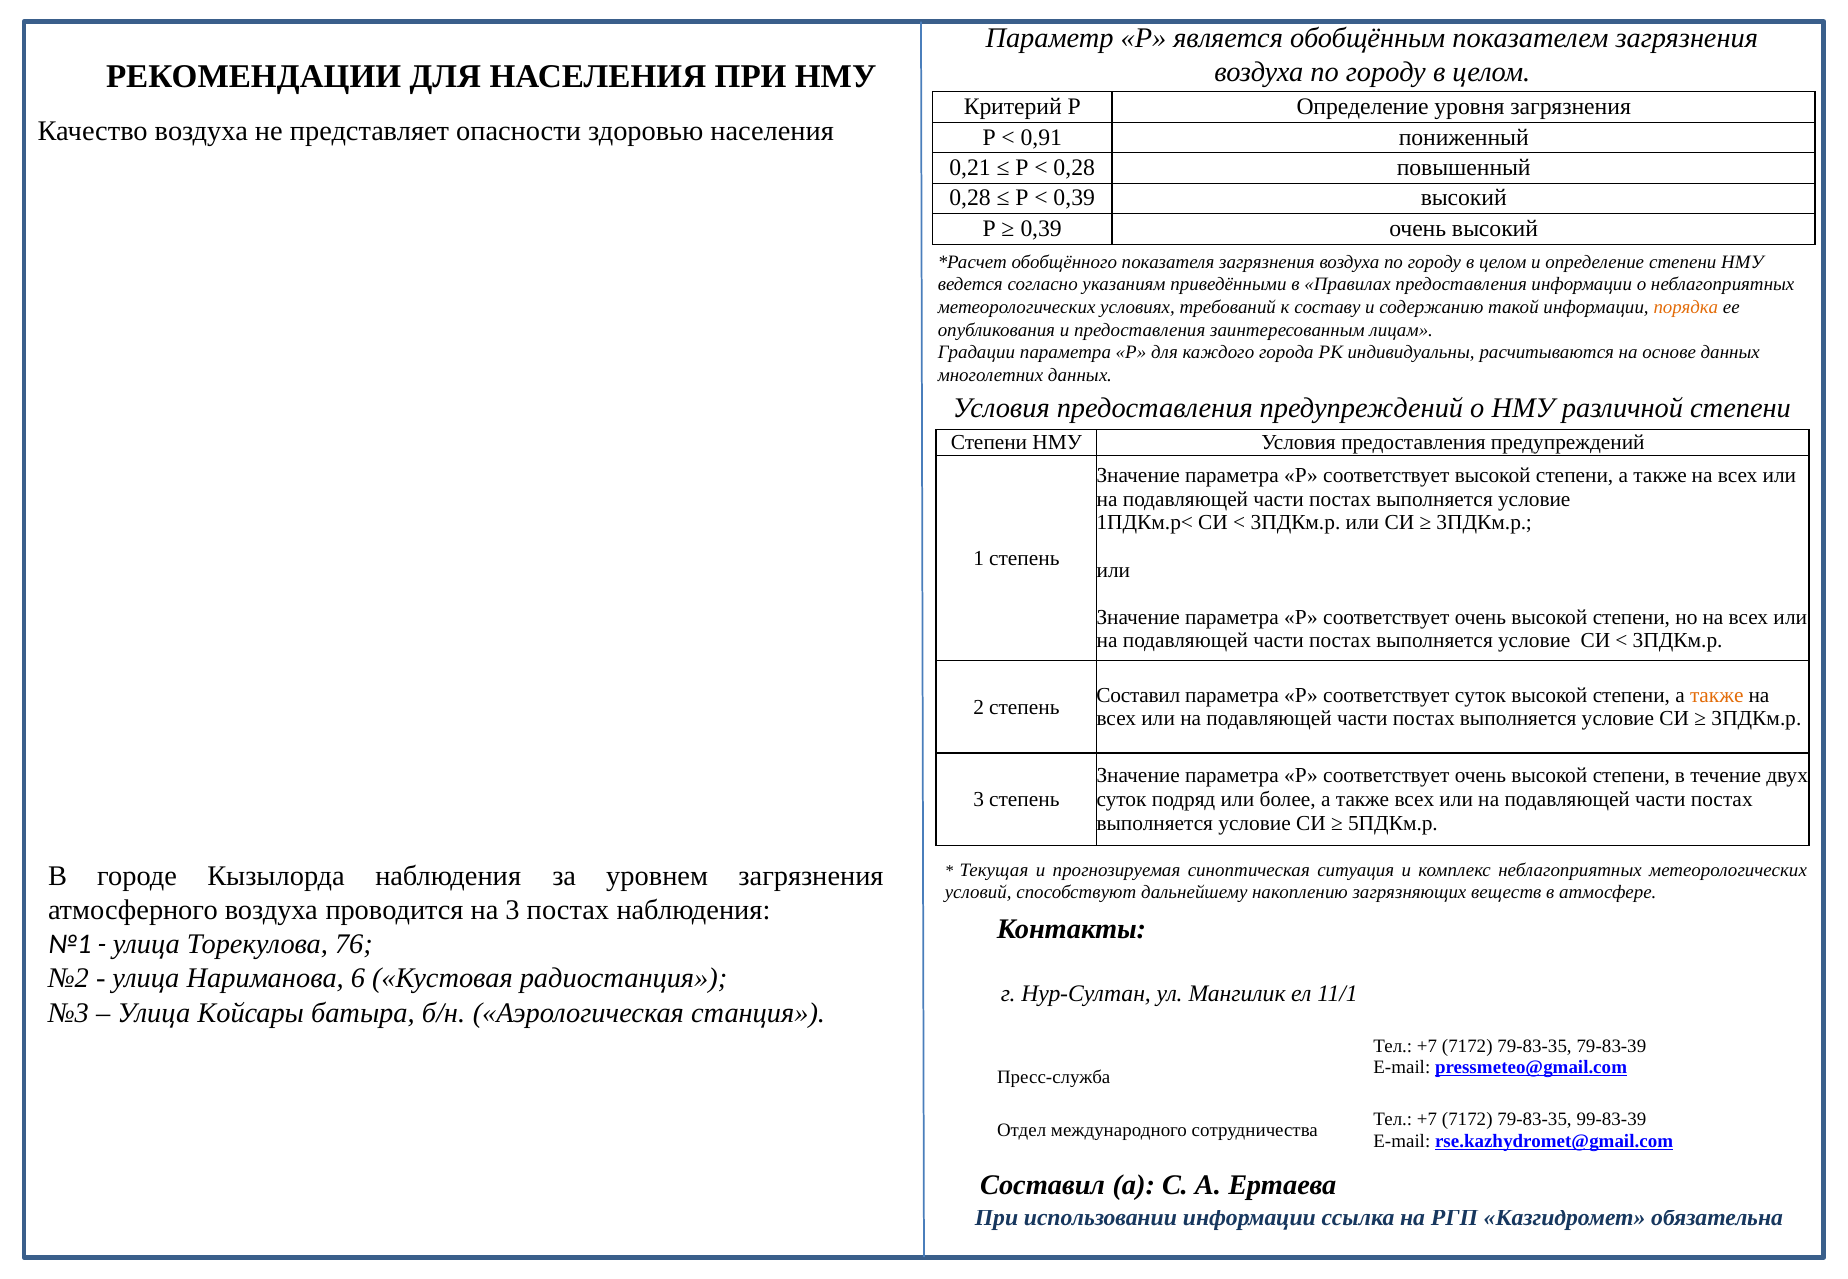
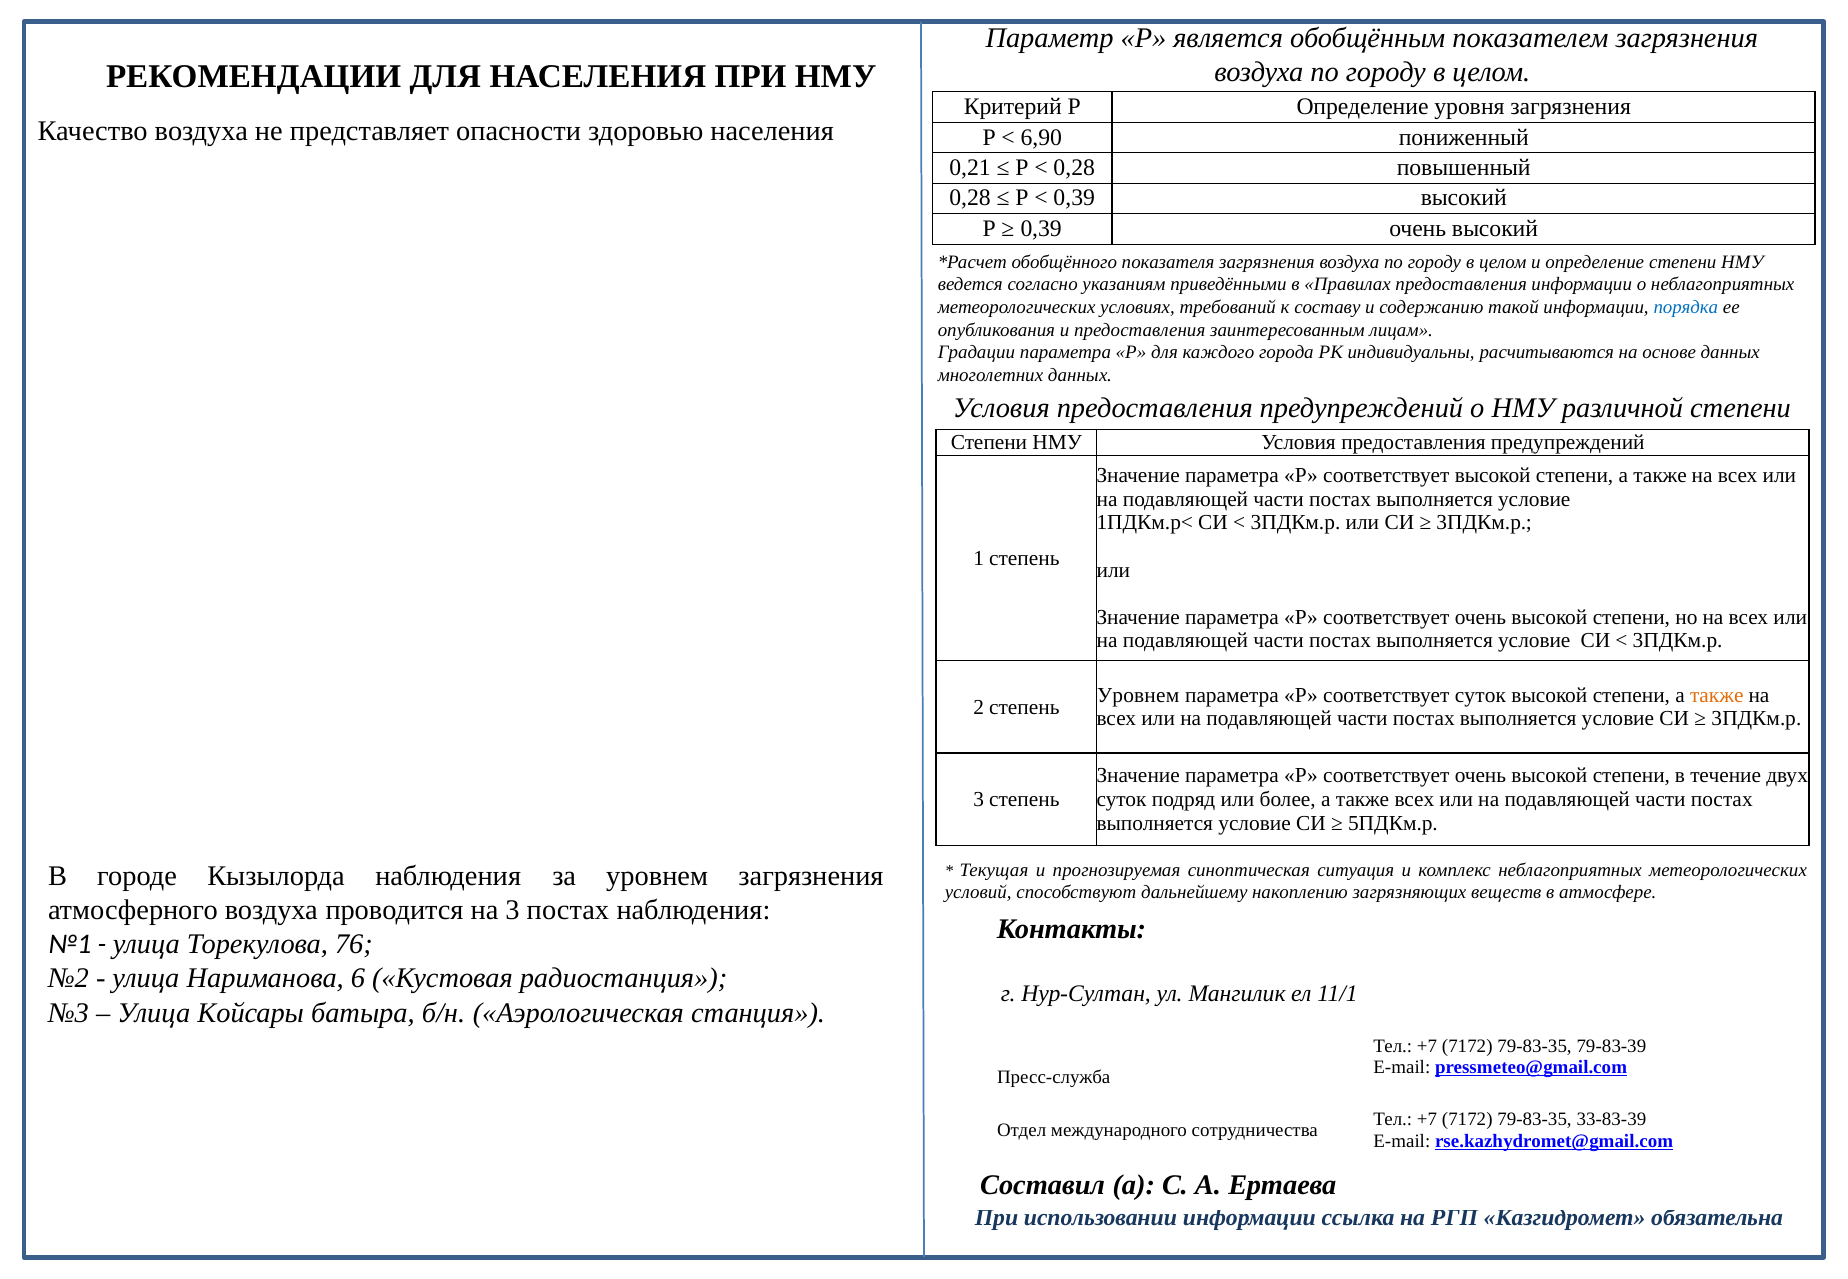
0,91: 0,91 -> 6,90
порядка colour: orange -> blue
Составил at (1138, 695): Составил -> Уровнем
99-83-39: 99-83-39 -> 33-83-39
